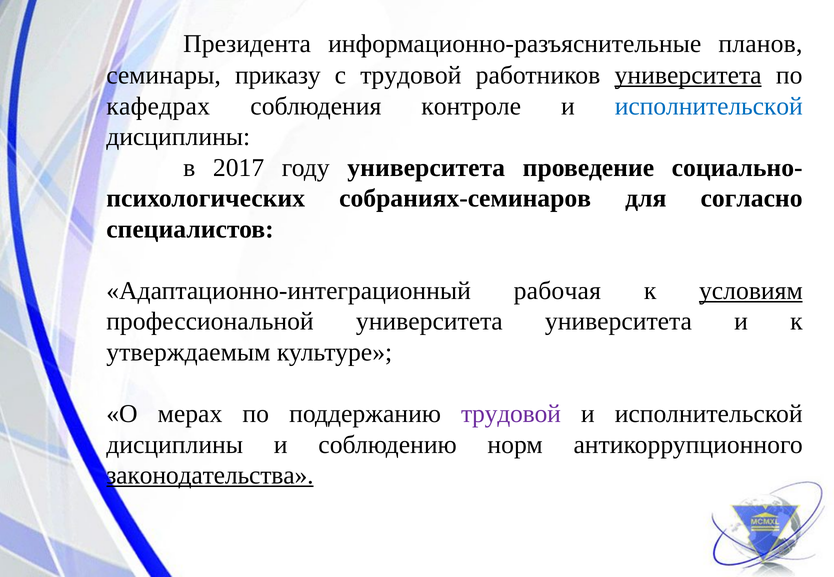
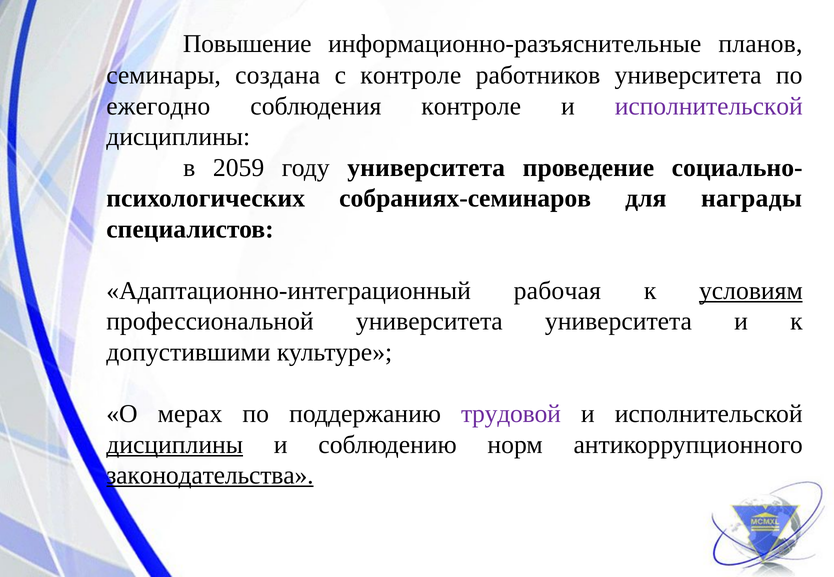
Президента: Президента -> Повышение
приказу: приказу -> создана
с трудовой: трудовой -> контроле
университета at (688, 75) underline: present -> none
кафедрах: кафедрах -> ежегодно
исполнительской at (709, 106) colour: blue -> purple
2017: 2017 -> 2059
согласно: согласно -> награды
утверждаемым: утверждаемым -> допустившими
дисциплины at (175, 445) underline: none -> present
